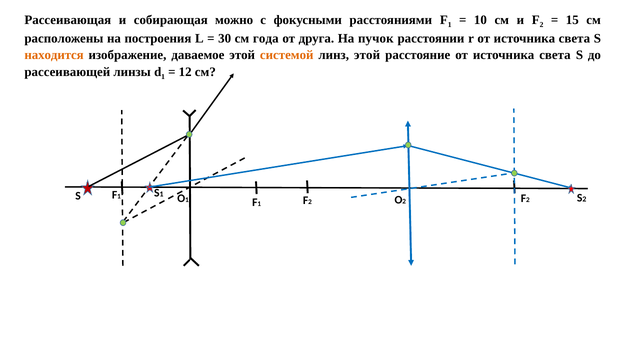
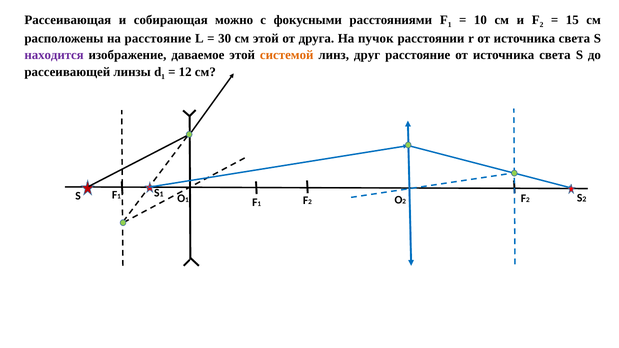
на построения: построения -> расстояние
см года: года -> этой
находится colour: orange -> purple
линз этой: этой -> друг
